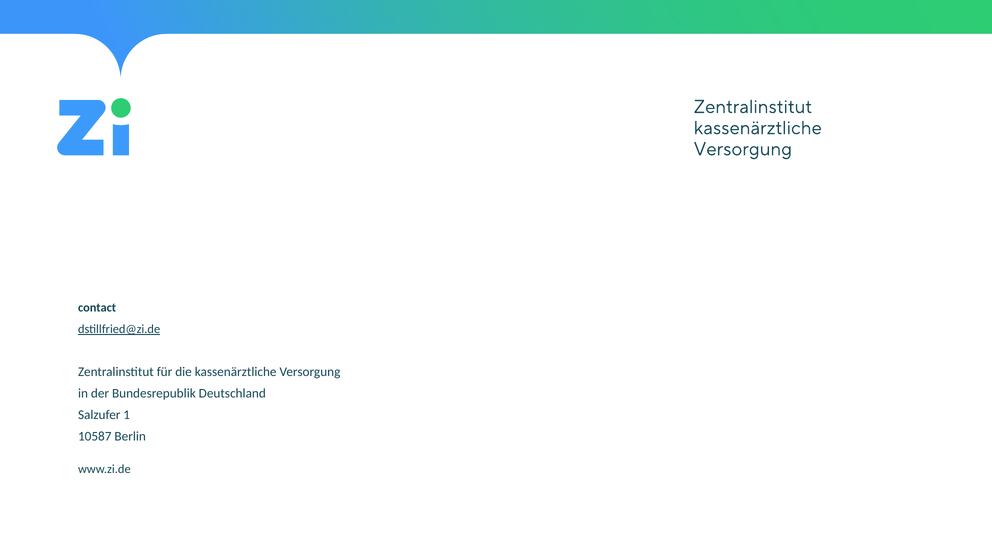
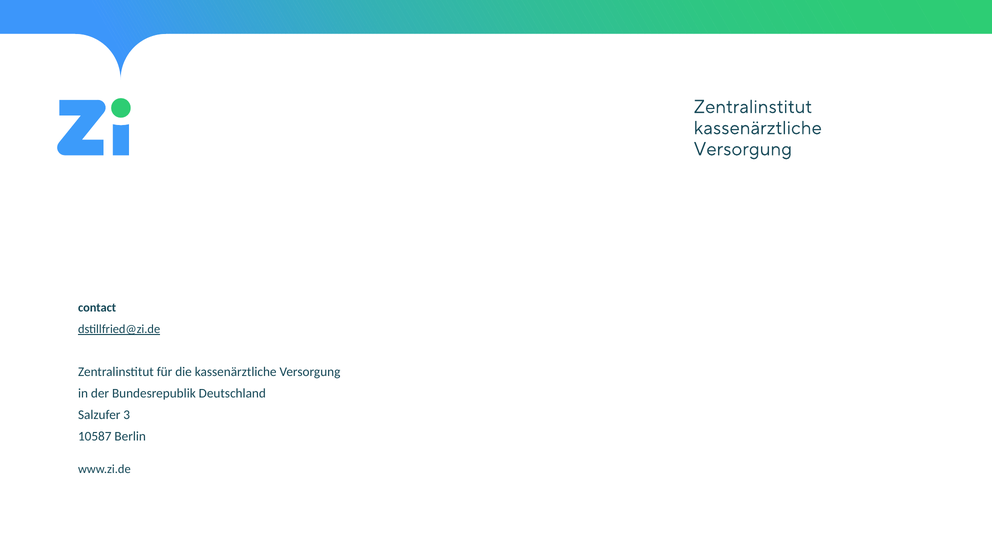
1: 1 -> 3
